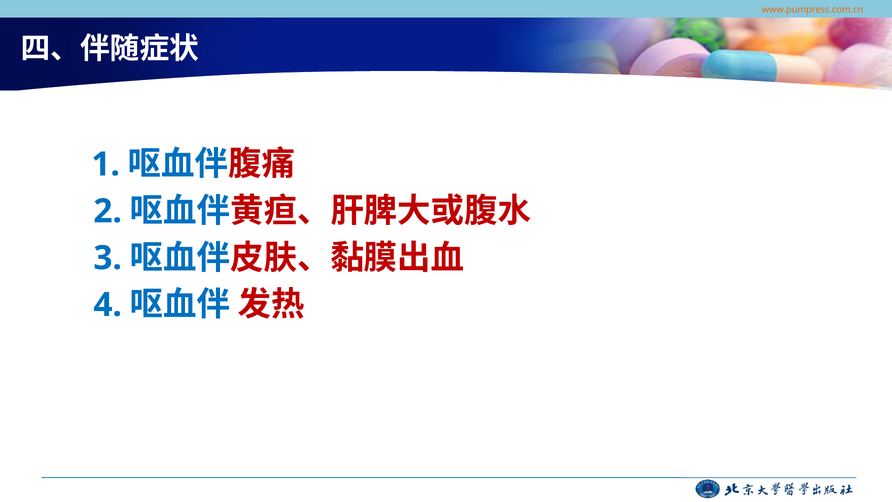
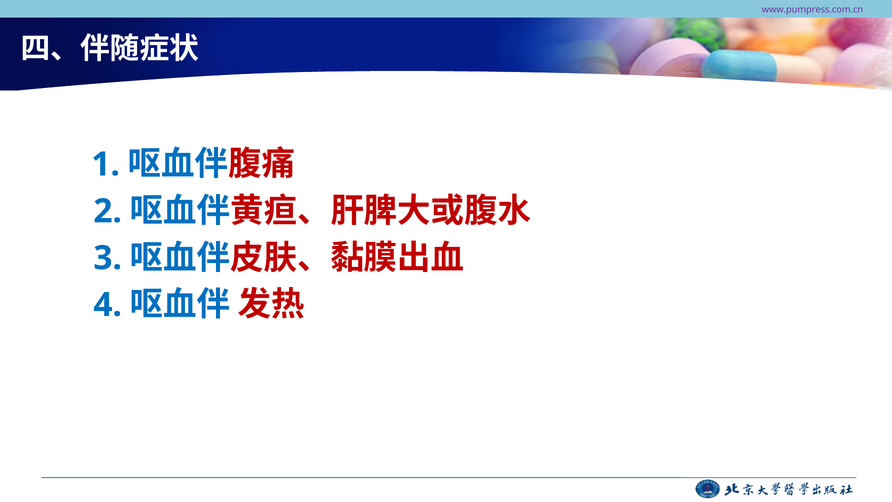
www.pumpress.com.cn colour: orange -> purple
